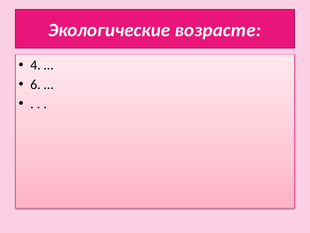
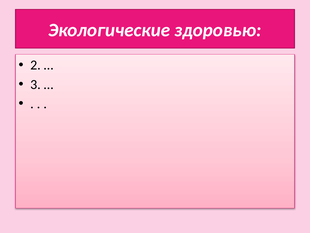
возрасте: возрасте -> здоровью
4: 4 -> 2
6: 6 -> 3
